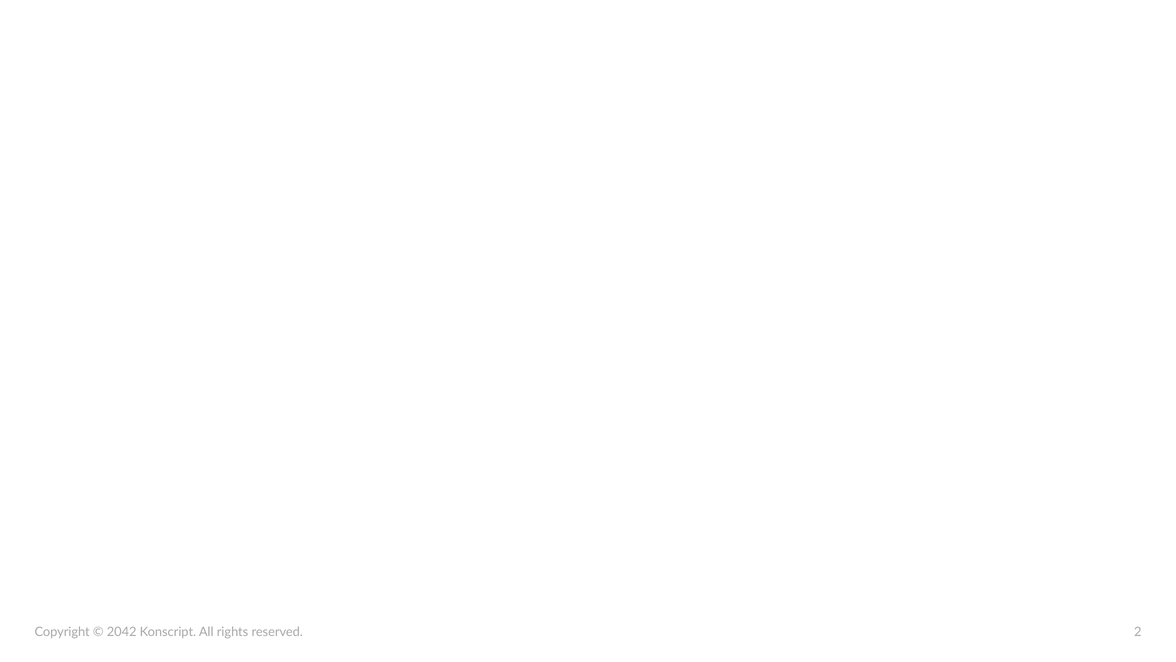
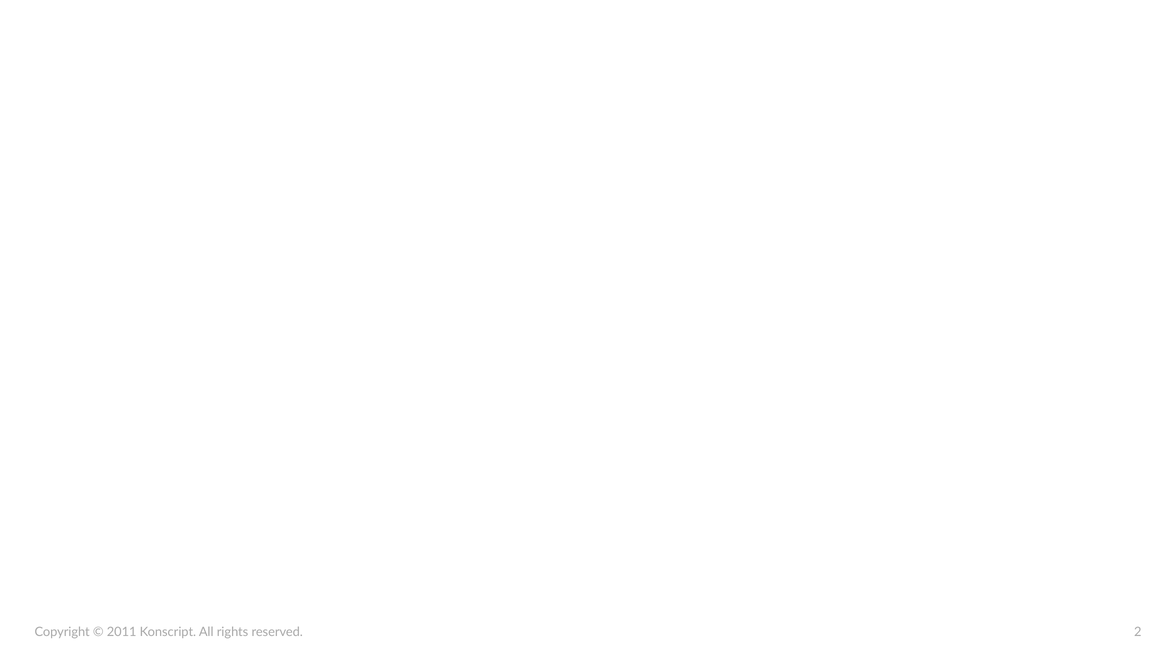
2042: 2042 -> 2011
